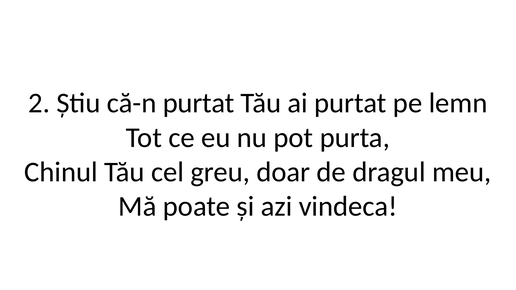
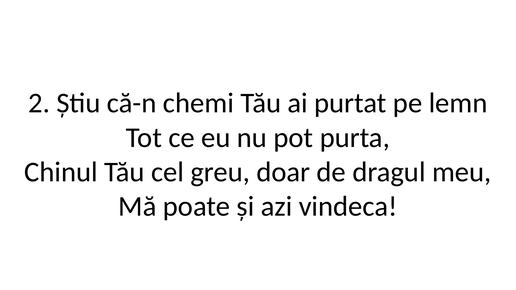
că-n purtat: purtat -> chemi
